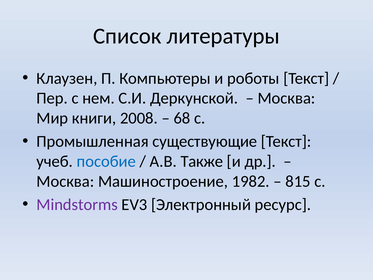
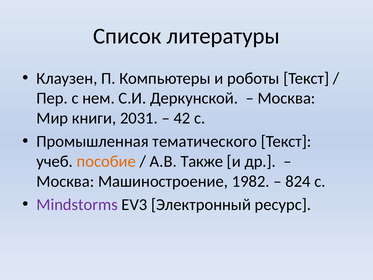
2008: 2008 -> 2031
68: 68 -> 42
существующие: существующие -> тематического
пособие colour: blue -> orange
815: 815 -> 824
